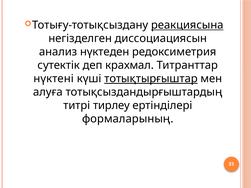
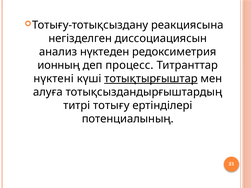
реакциясына underline: present -> none
сутектік: сутектік -> ионның
крахмал: крахмал -> процесс
тирлеу: тирлеу -> тотығу
формаларының: формаларының -> потенциалының
